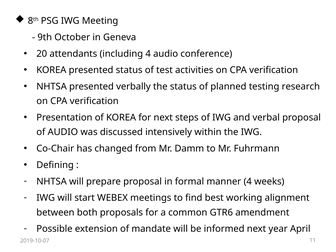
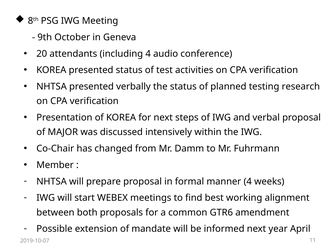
of AUDIO: AUDIO -> MAJOR
Defining: Defining -> Member
